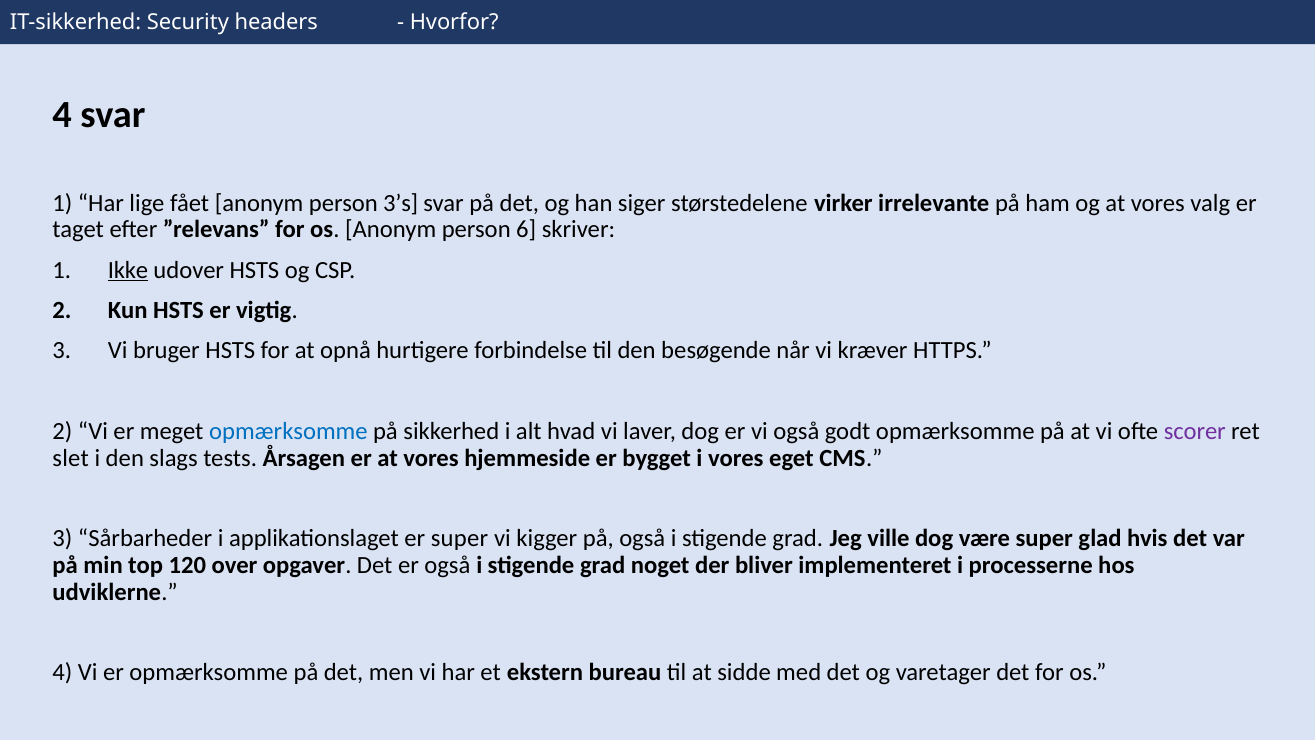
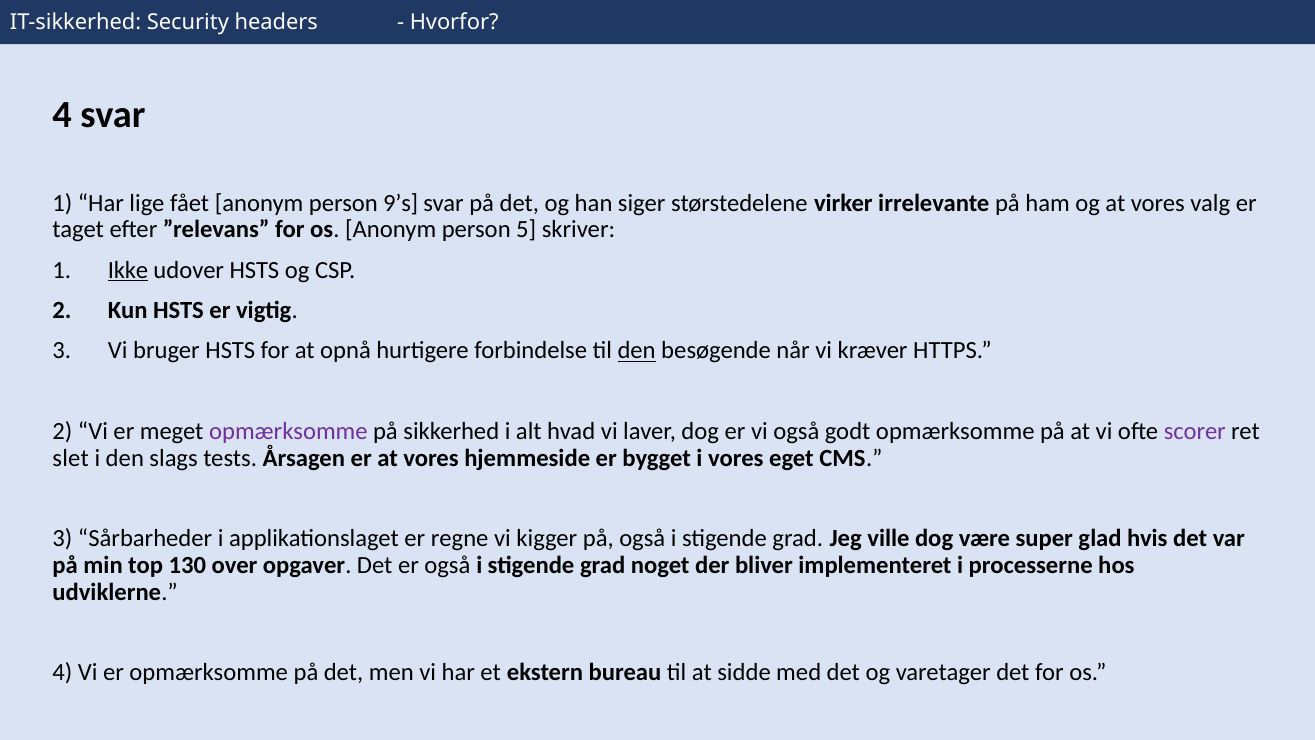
3’s: 3’s -> 9’s
6: 6 -> 5
den at (637, 351) underline: none -> present
opmærksomme at (288, 431) colour: blue -> purple
er super: super -> regne
120: 120 -> 130
